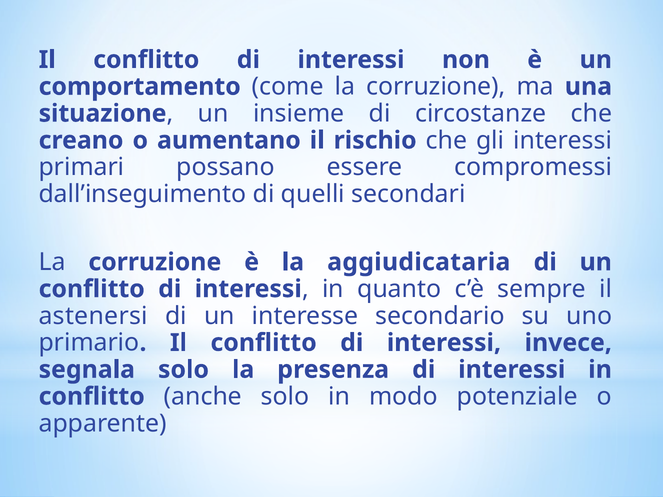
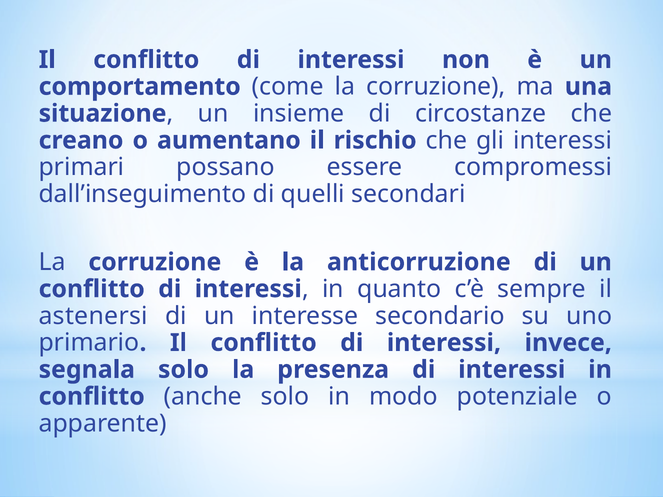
aggiudicataria: aggiudicataria -> anticorruzione
